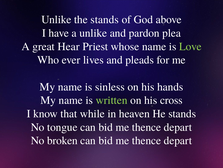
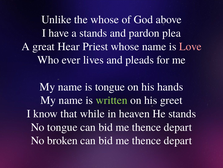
the stands: stands -> whose
a unlike: unlike -> stands
Love colour: light green -> pink
is sinless: sinless -> tongue
cross: cross -> greet
